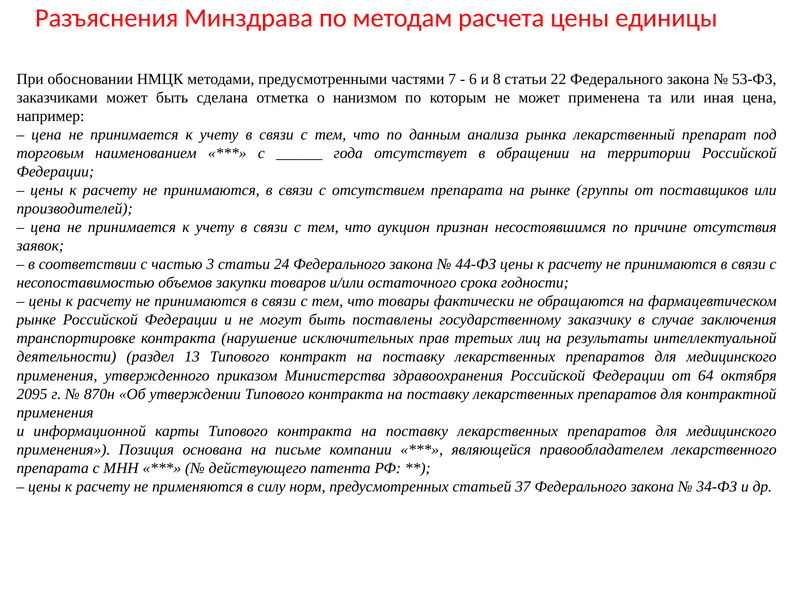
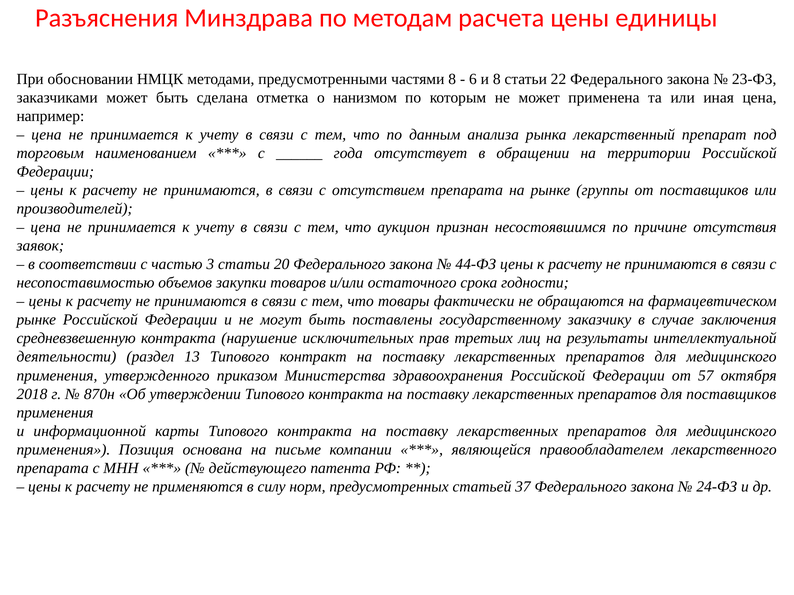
частями 7: 7 -> 8
53-ФЗ: 53-ФЗ -> 23-ФЗ
24: 24 -> 20
транспортировке: транспортировке -> средневзвешенную
64: 64 -> 57
2095: 2095 -> 2018
для контрактной: контрактной -> поставщиков
34-ФЗ: 34-ФЗ -> 24-ФЗ
